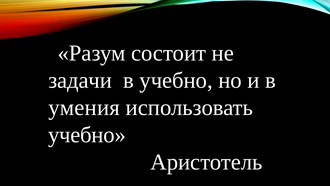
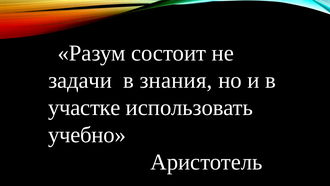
в учебно: учебно -> знания
умения: умения -> участке
